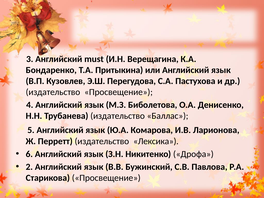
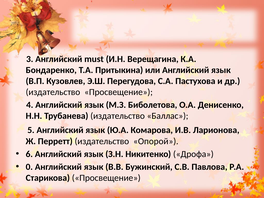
Лексика: Лексика -> Опорой
2: 2 -> 0
